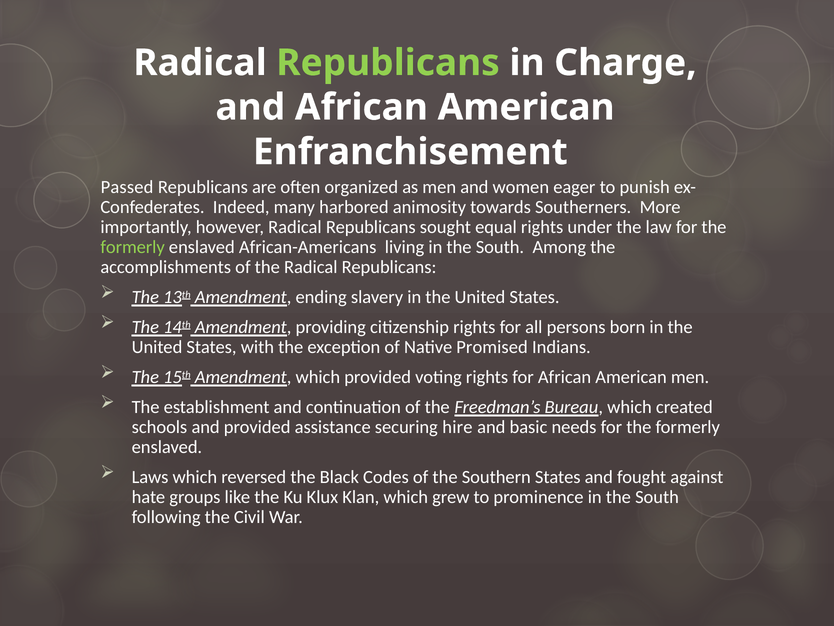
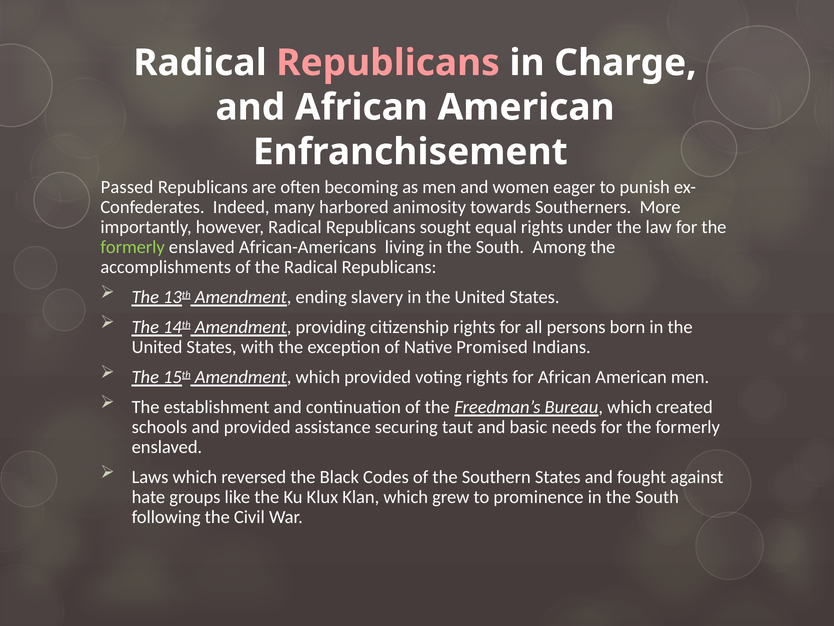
Republicans at (388, 63) colour: light green -> pink
organized: organized -> becoming
hire: hire -> taut
